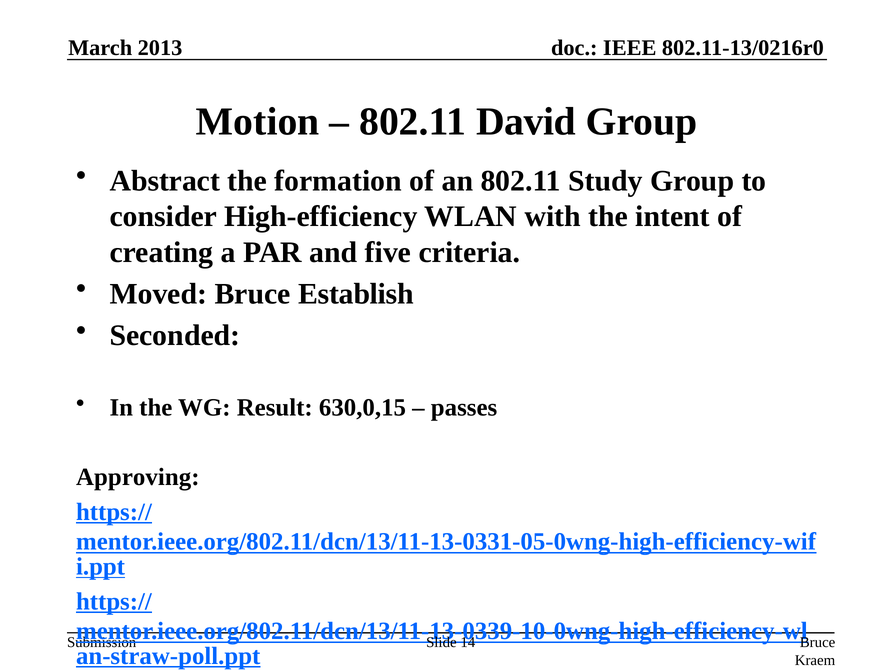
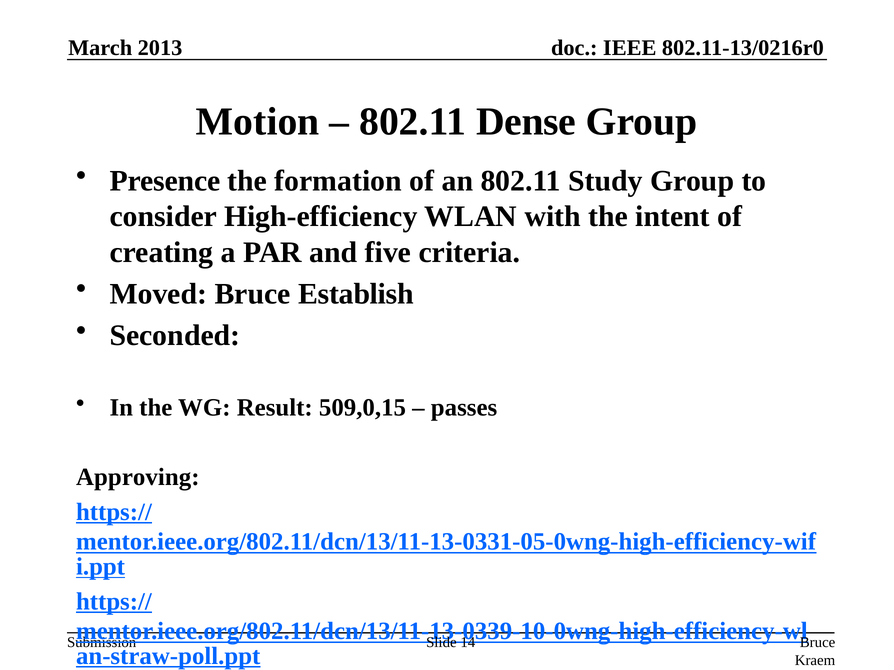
David: David -> Dense
Abstract: Abstract -> Presence
630,0,15: 630,0,15 -> 509,0,15
